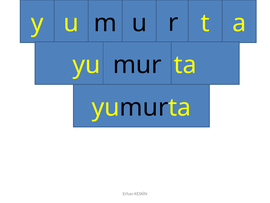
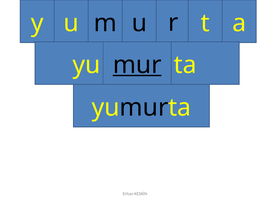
mur underline: none -> present
